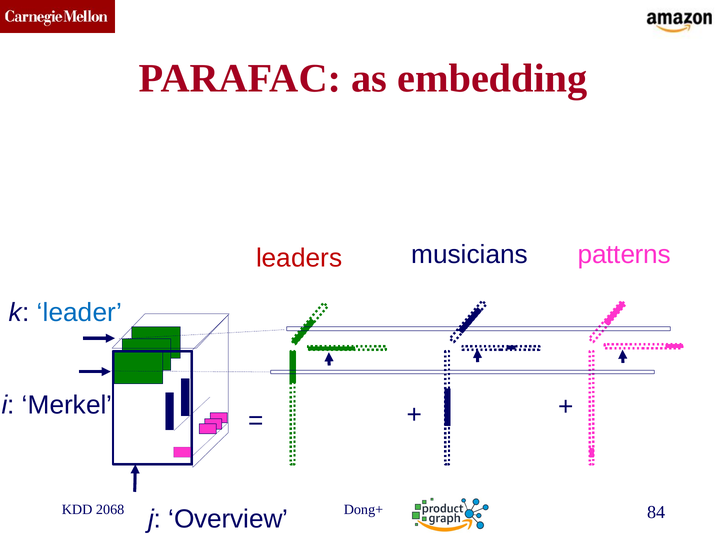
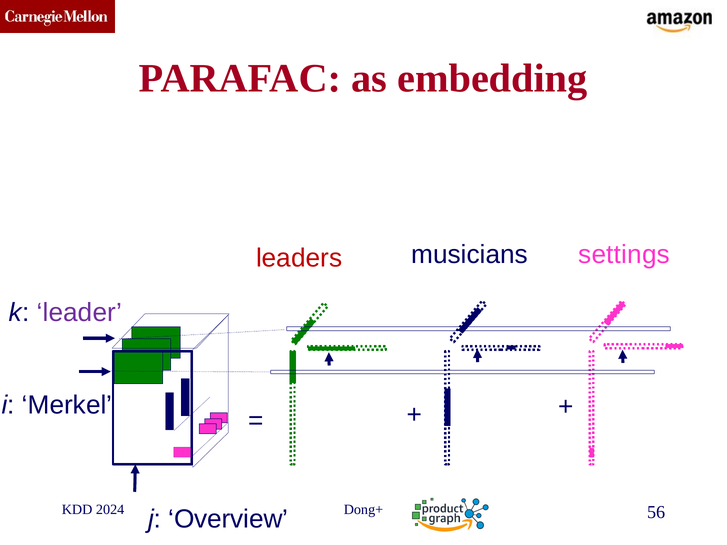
patterns: patterns -> settings
leader colour: blue -> purple
2068: 2068 -> 2024
84: 84 -> 56
